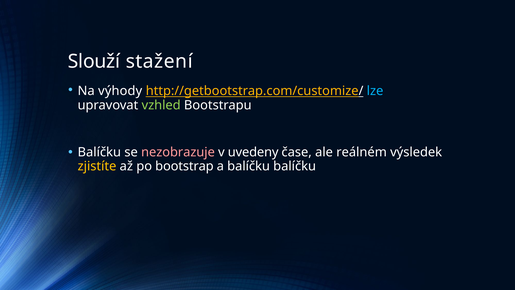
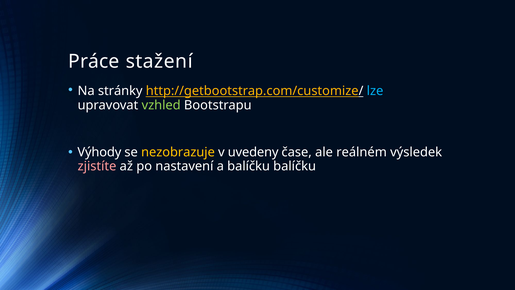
Slouží: Slouží -> Práce
výhody: výhody -> stránky
Balíčku at (99, 152): Balíčku -> Výhody
nezobrazuje colour: pink -> yellow
zjistíte colour: yellow -> pink
bootstrap: bootstrap -> nastavení
